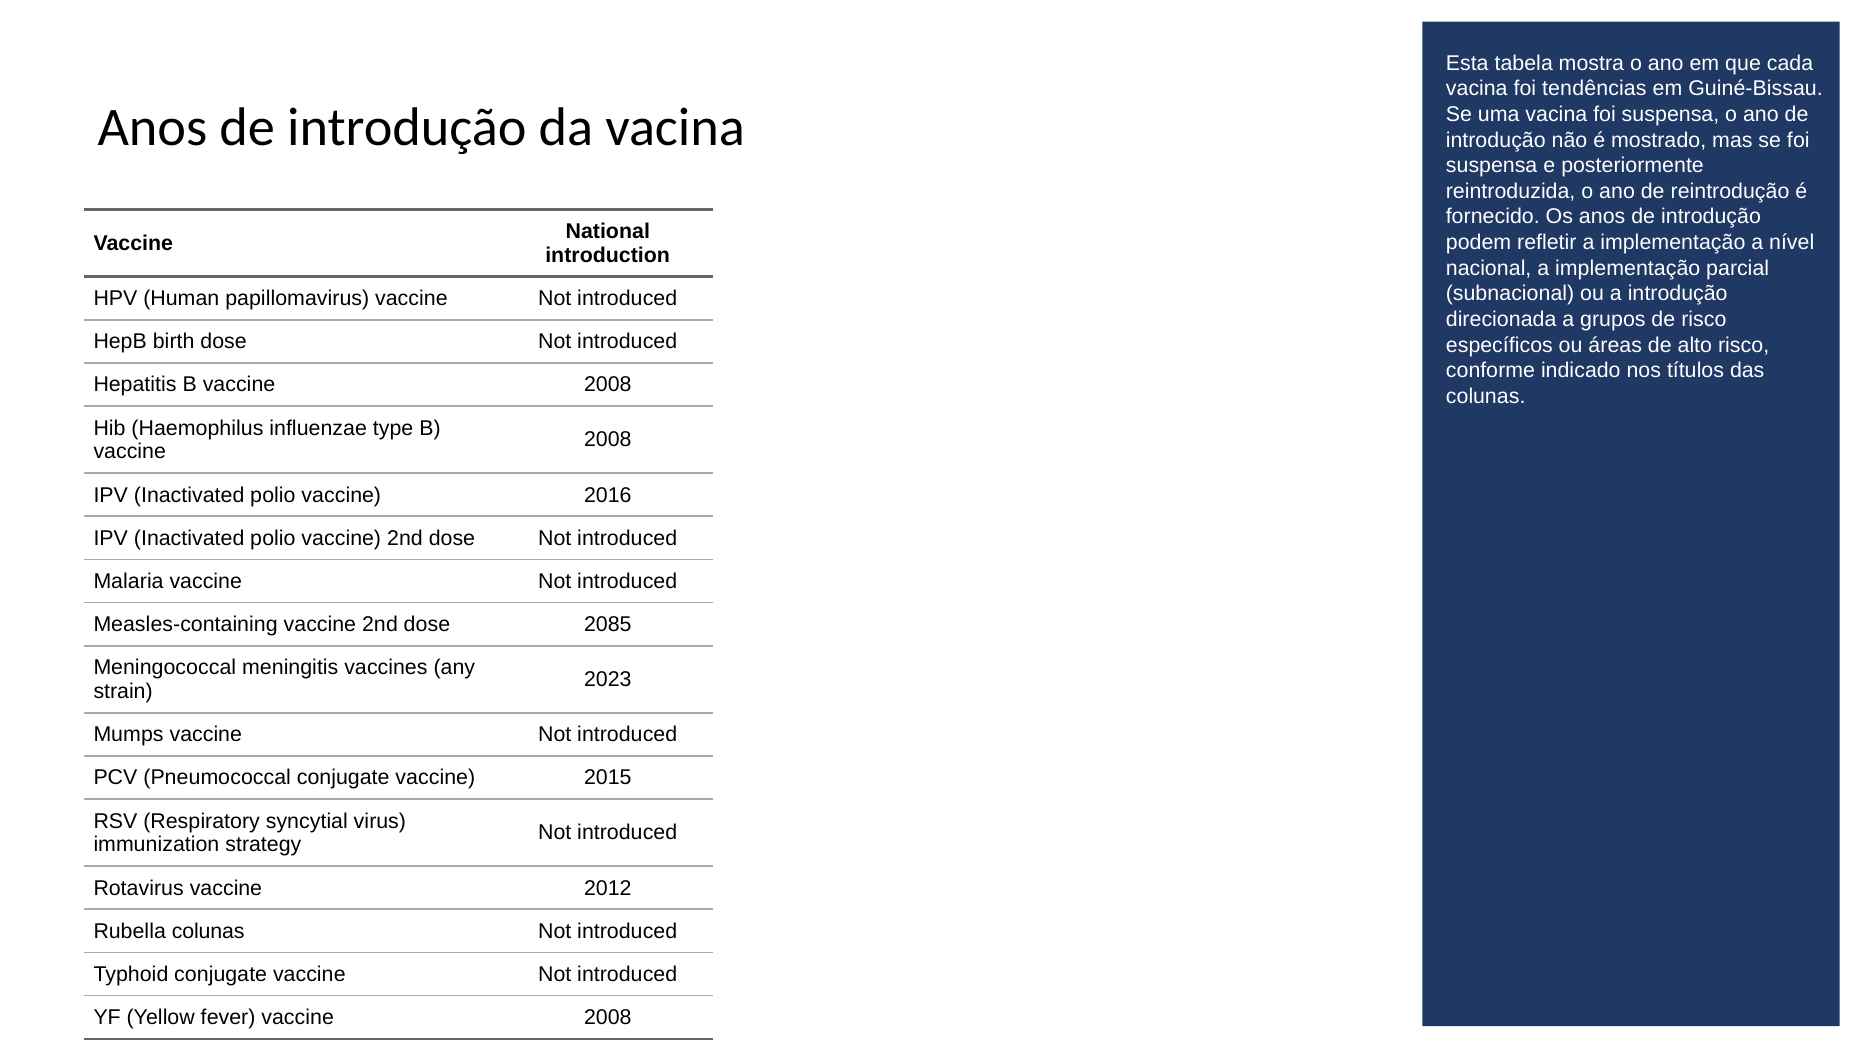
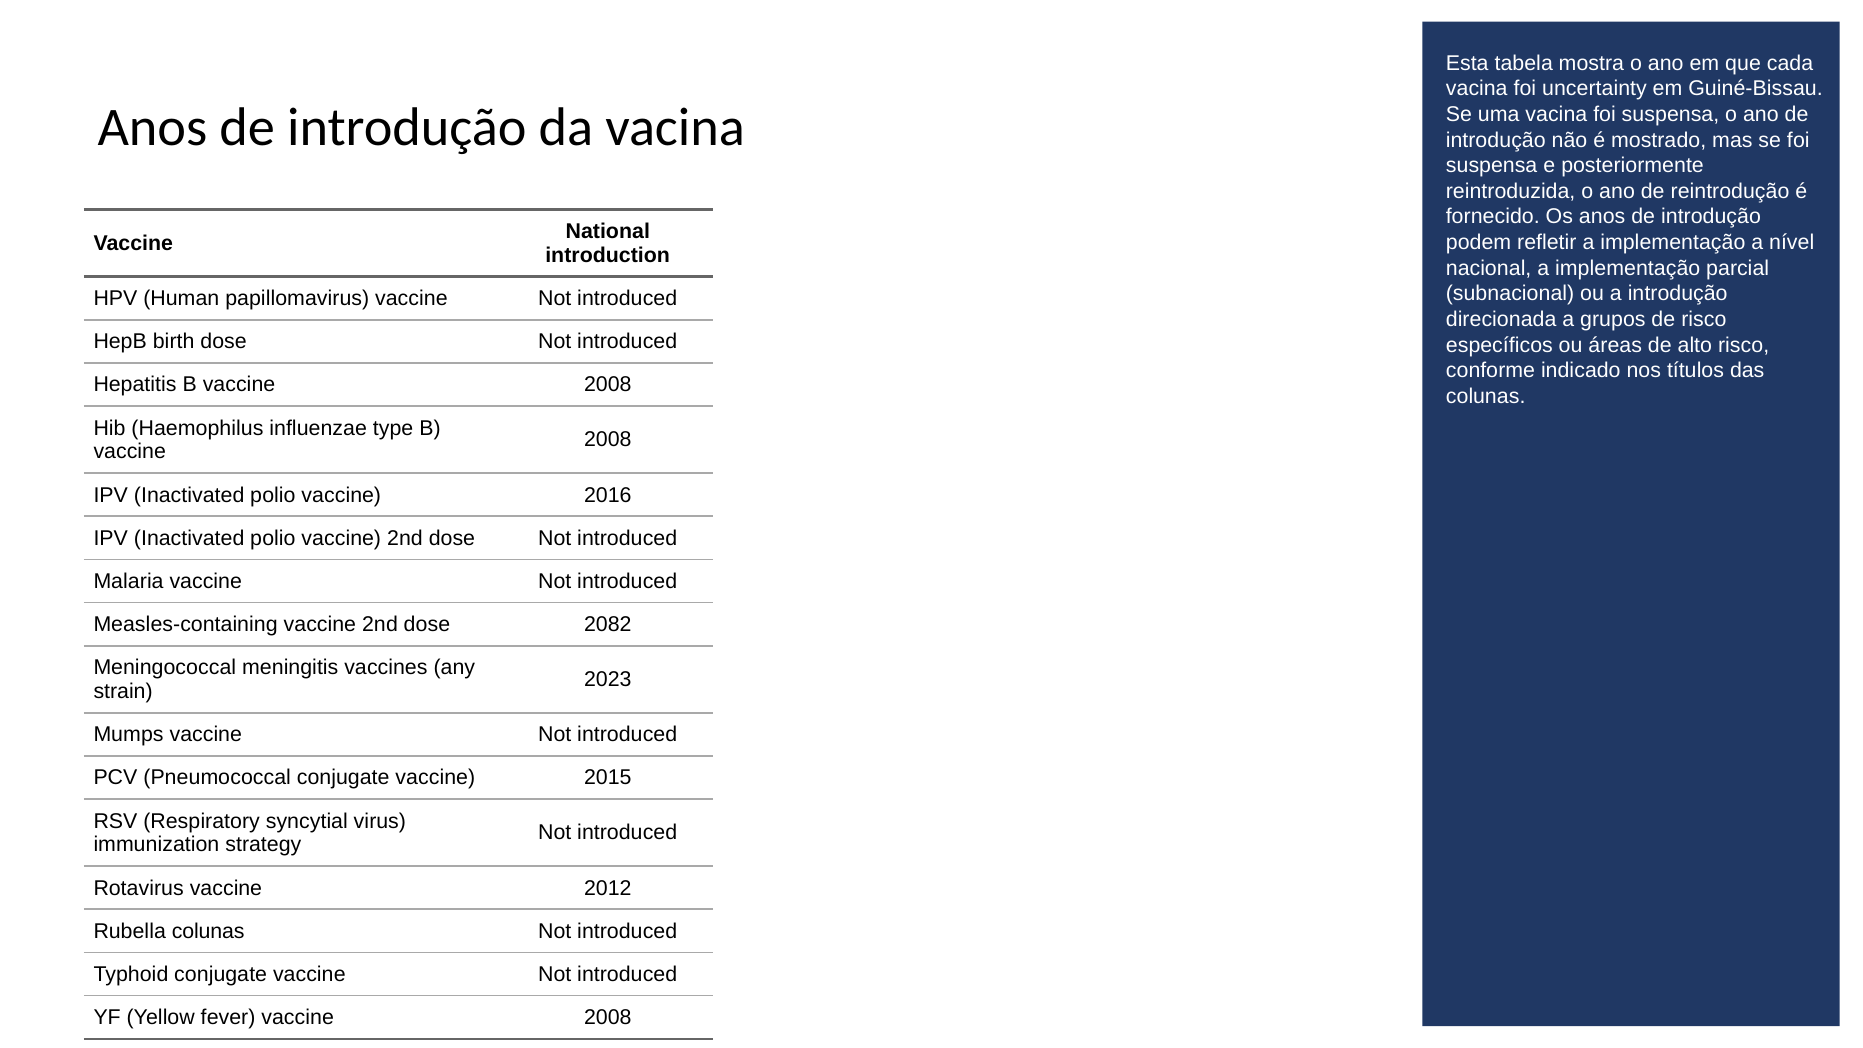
tendências: tendências -> uncertainty
2085: 2085 -> 2082
